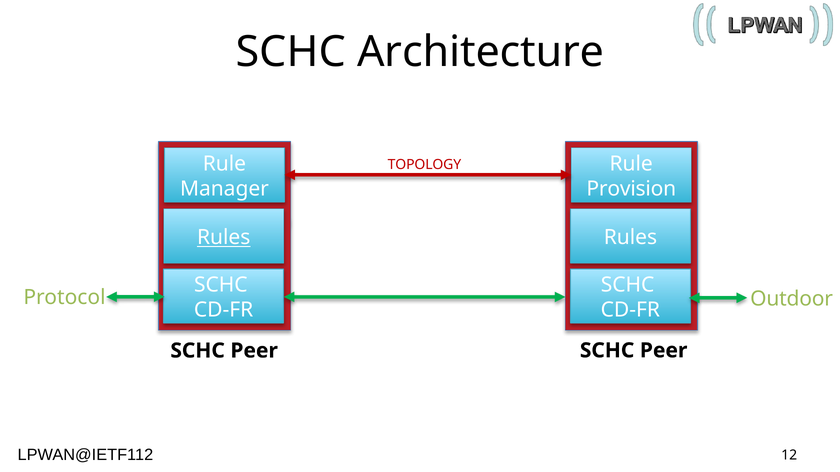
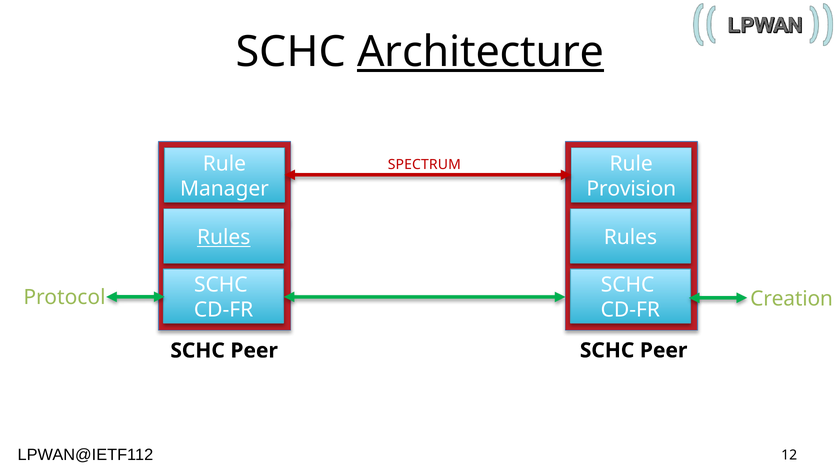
Architecture underline: none -> present
TOPOLOGY: TOPOLOGY -> SPECTRUM
Outdoor: Outdoor -> Creation
